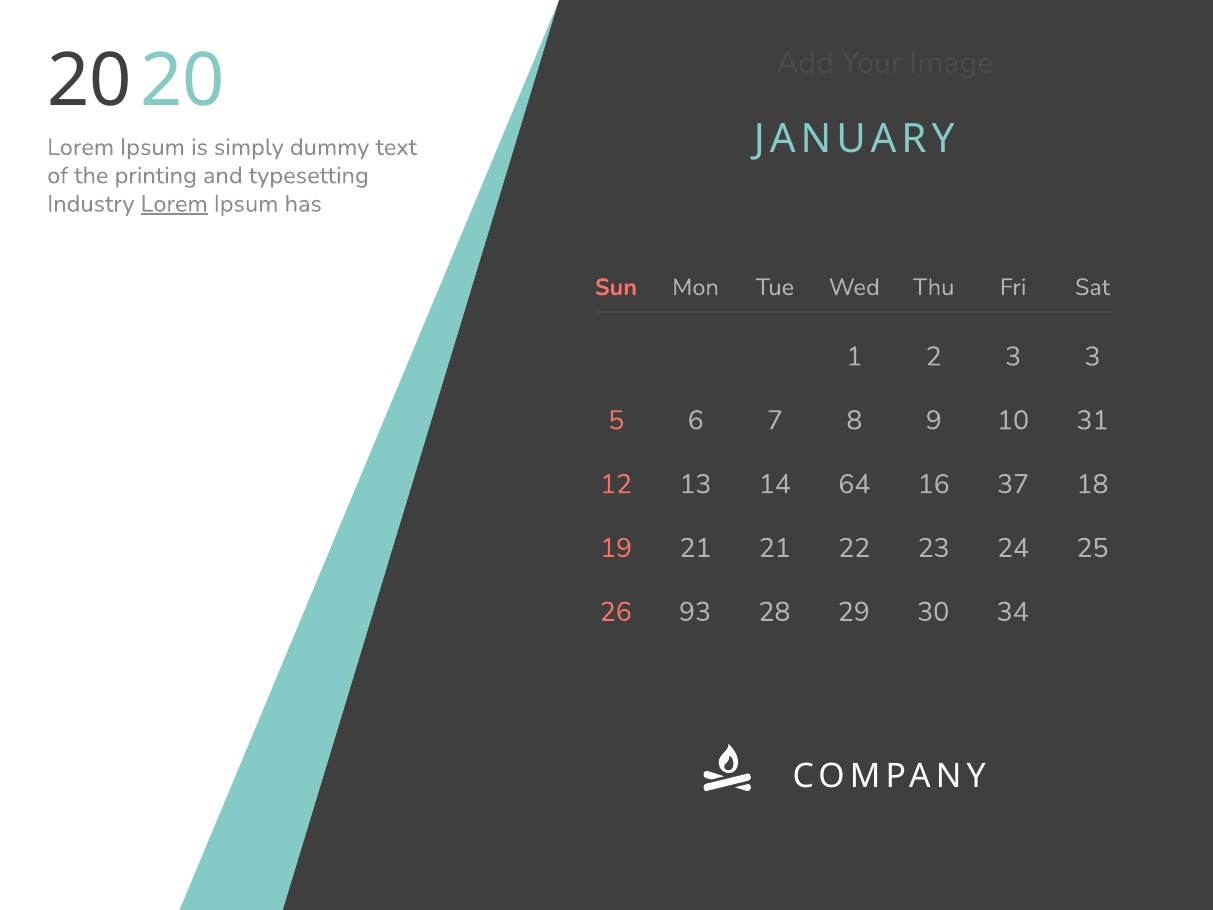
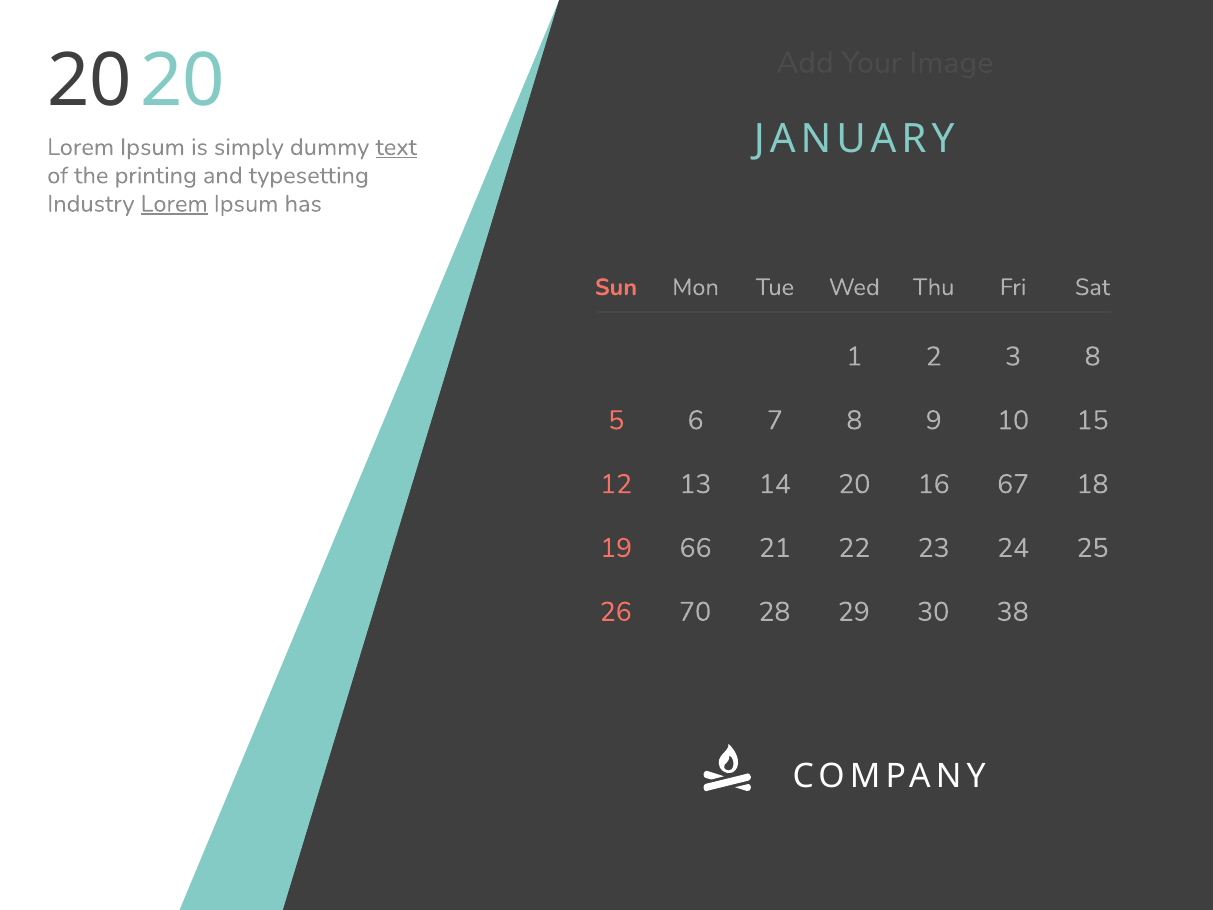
text underline: none -> present
3 3: 3 -> 8
31: 31 -> 15
64: 64 -> 20
37: 37 -> 67
19 21: 21 -> 66
93: 93 -> 70
34: 34 -> 38
